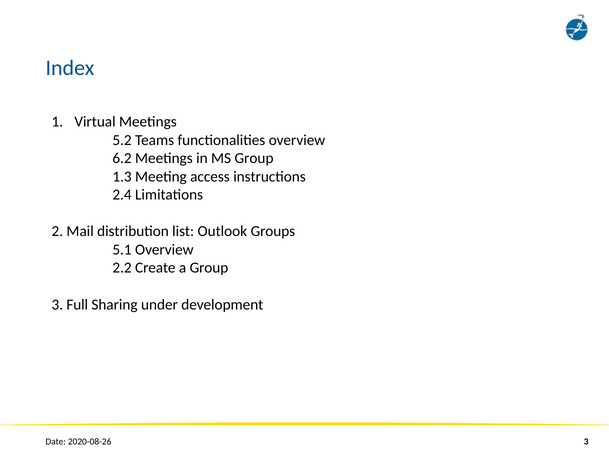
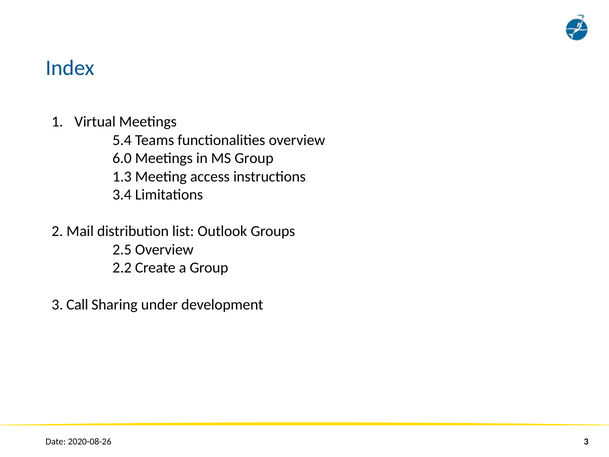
5.2: 5.2 -> 5.4
6.2: 6.2 -> 6.0
2.4: 2.4 -> 3.4
5.1: 5.1 -> 2.5
Full: Full -> Call
